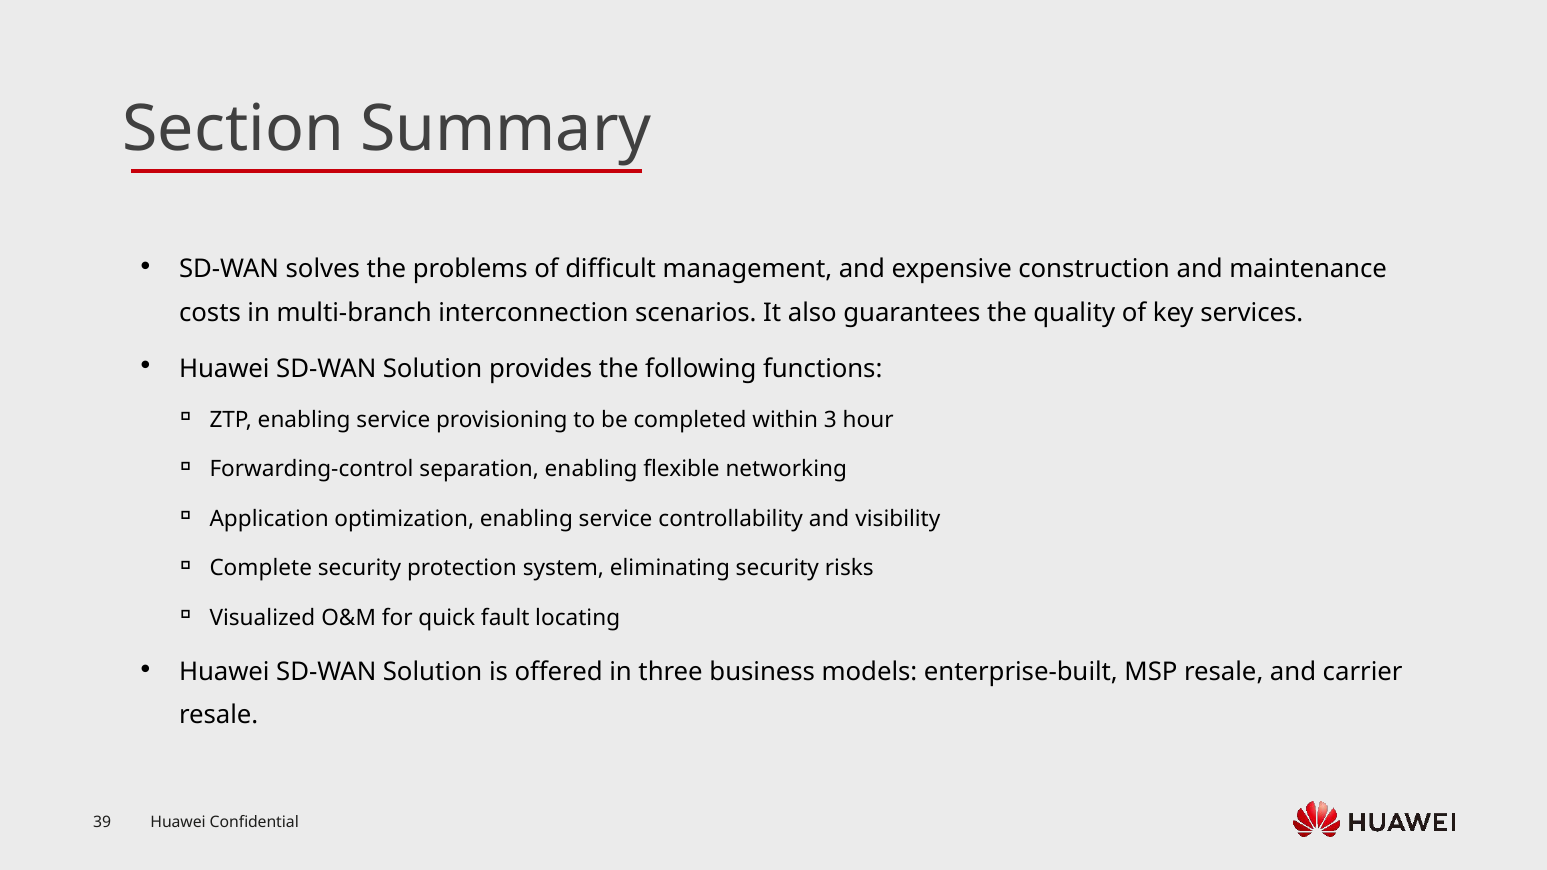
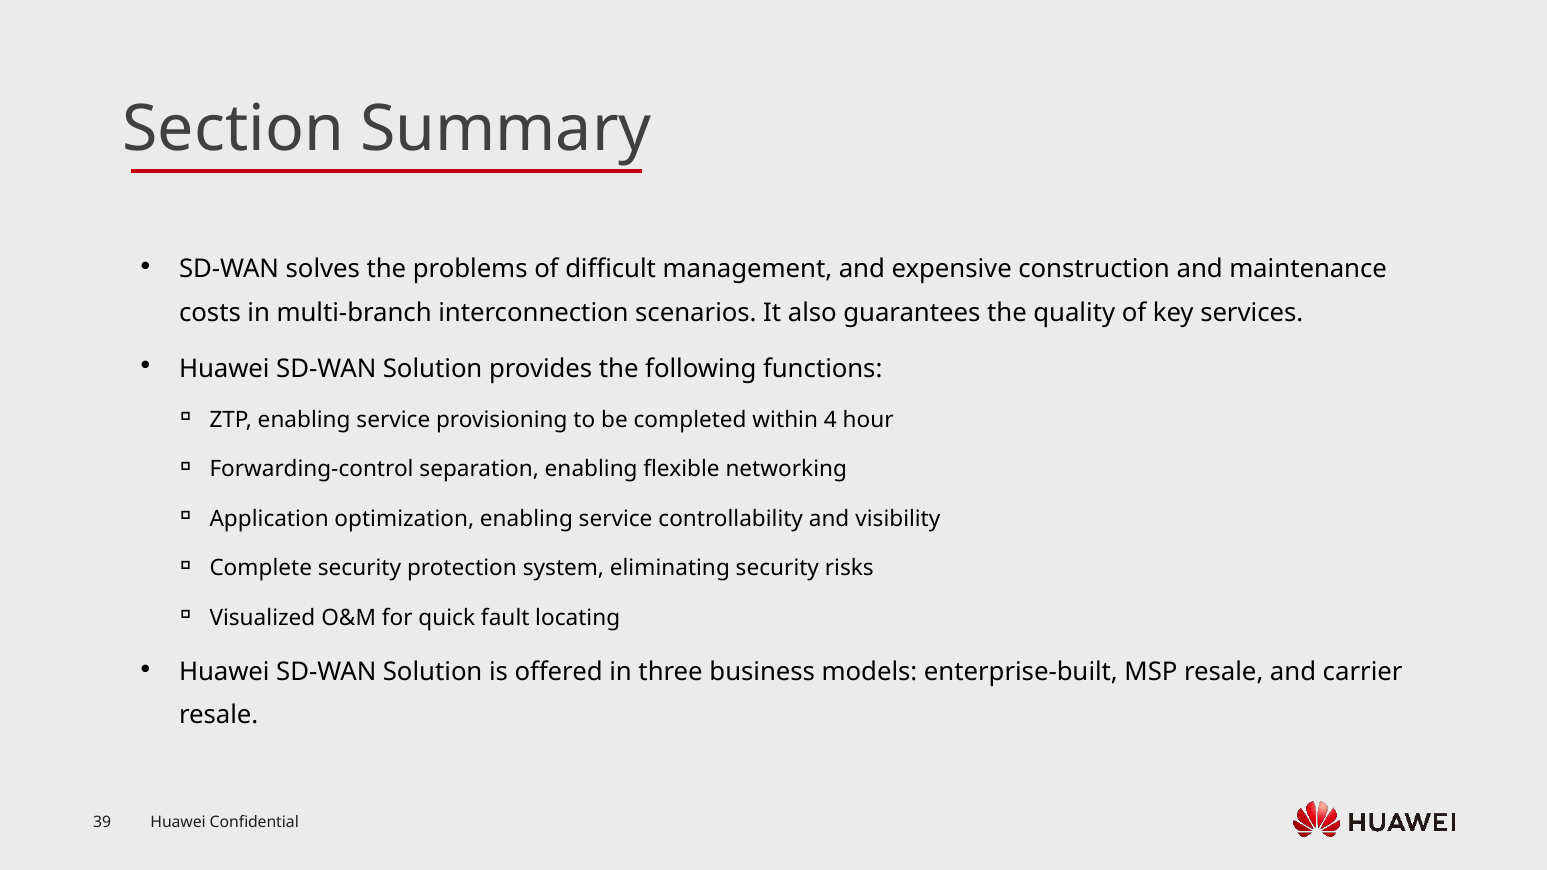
3: 3 -> 4
